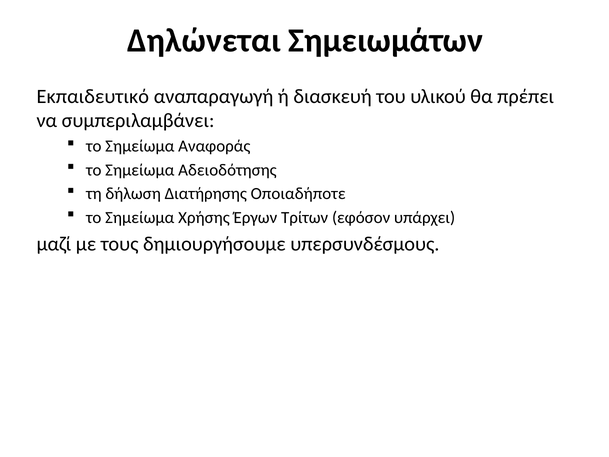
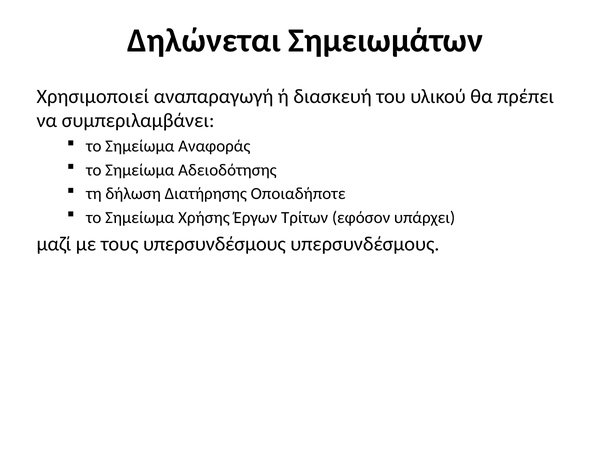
Εκπαιδευτικό: Εκπαιδευτικό -> Χρησιμοποιεί
τους δημιουργήσουμε: δημιουργήσουμε -> υπερσυνδέσμους
